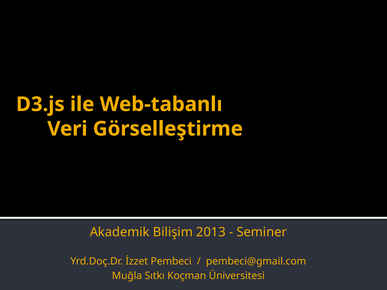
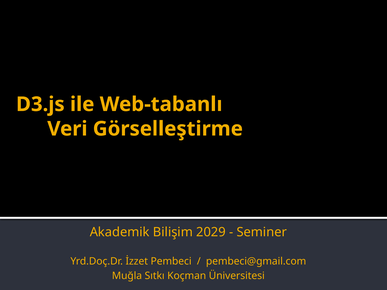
2013: 2013 -> 2029
